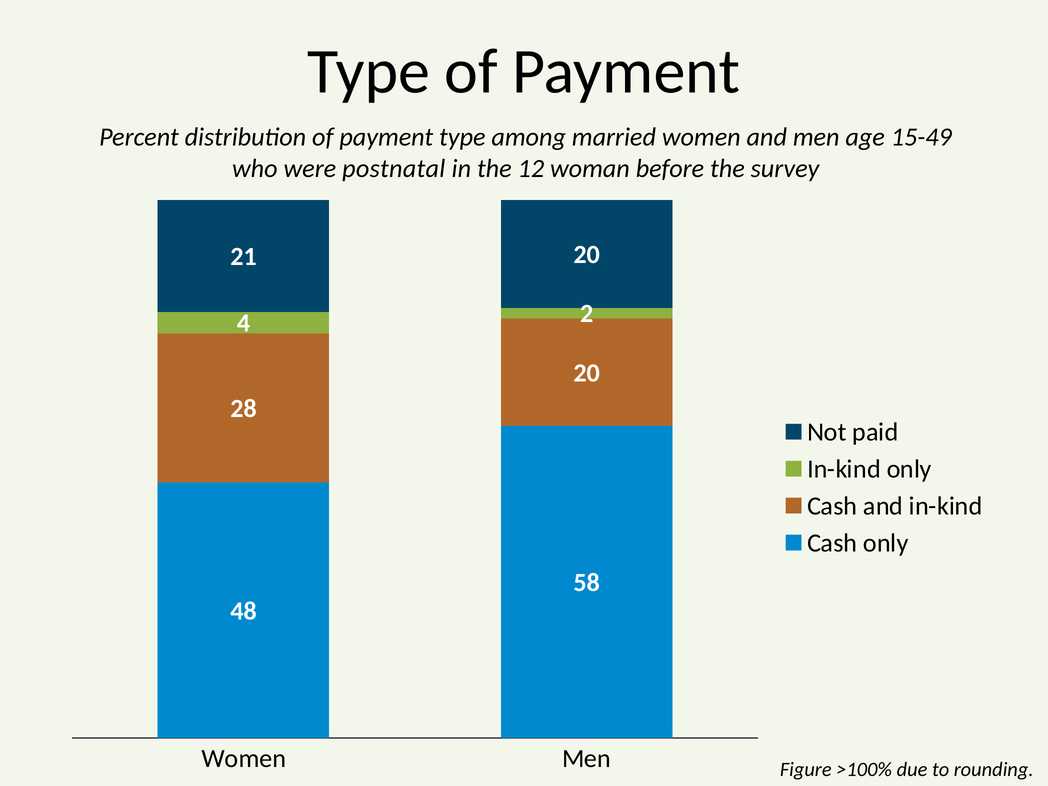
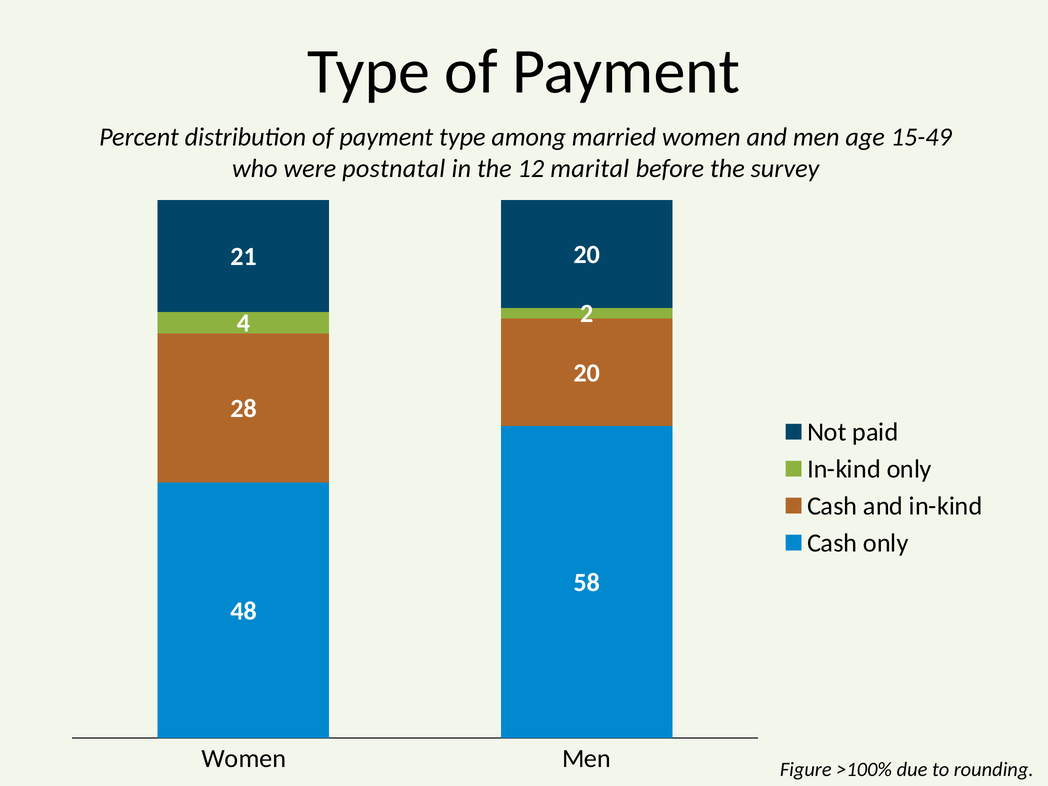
woman: woman -> marital
